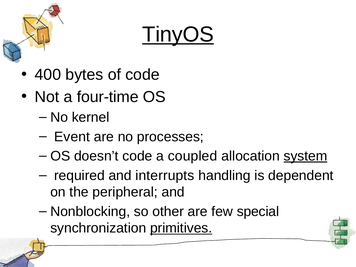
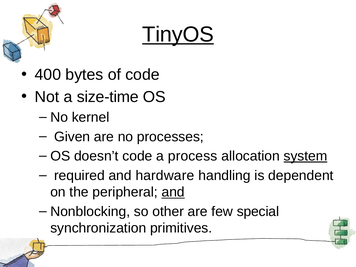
four-time: four-time -> size-time
Event: Event -> Given
coupled: coupled -> process
interrupts: interrupts -> hardware
and at (173, 192) underline: none -> present
primitives underline: present -> none
